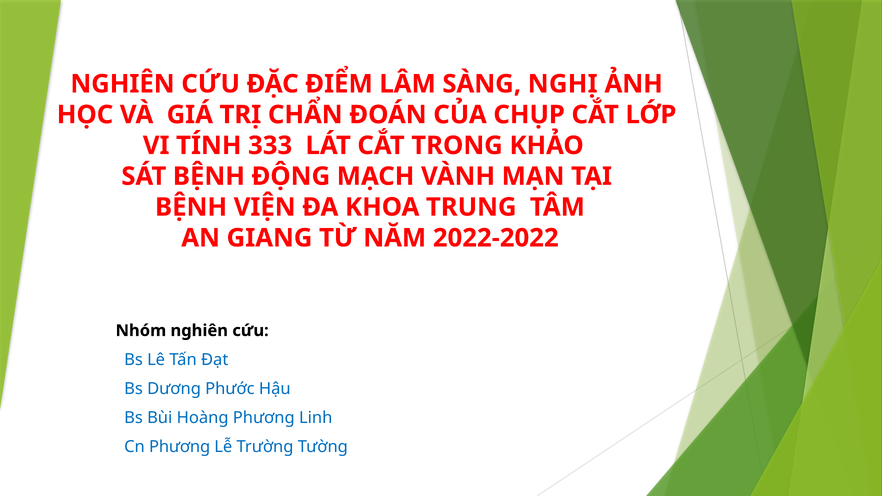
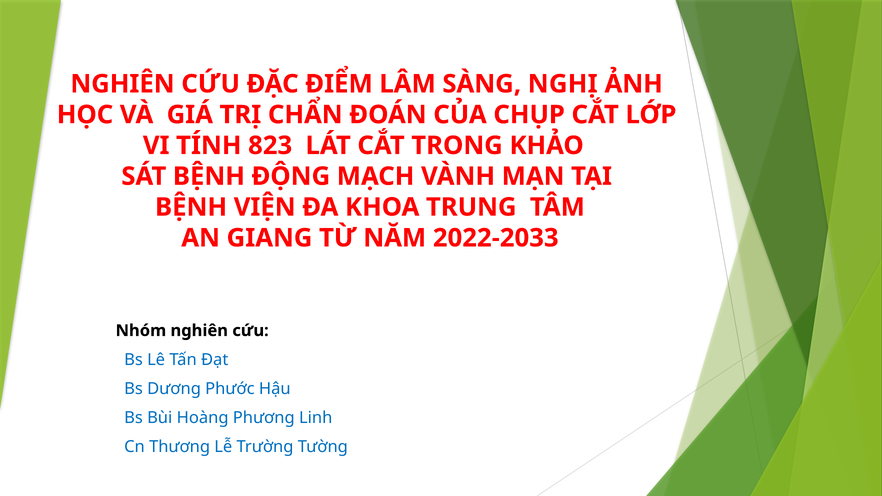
333: 333 -> 823
2022-2022: 2022-2022 -> 2022-2033
Cn Phương: Phương -> Thương
